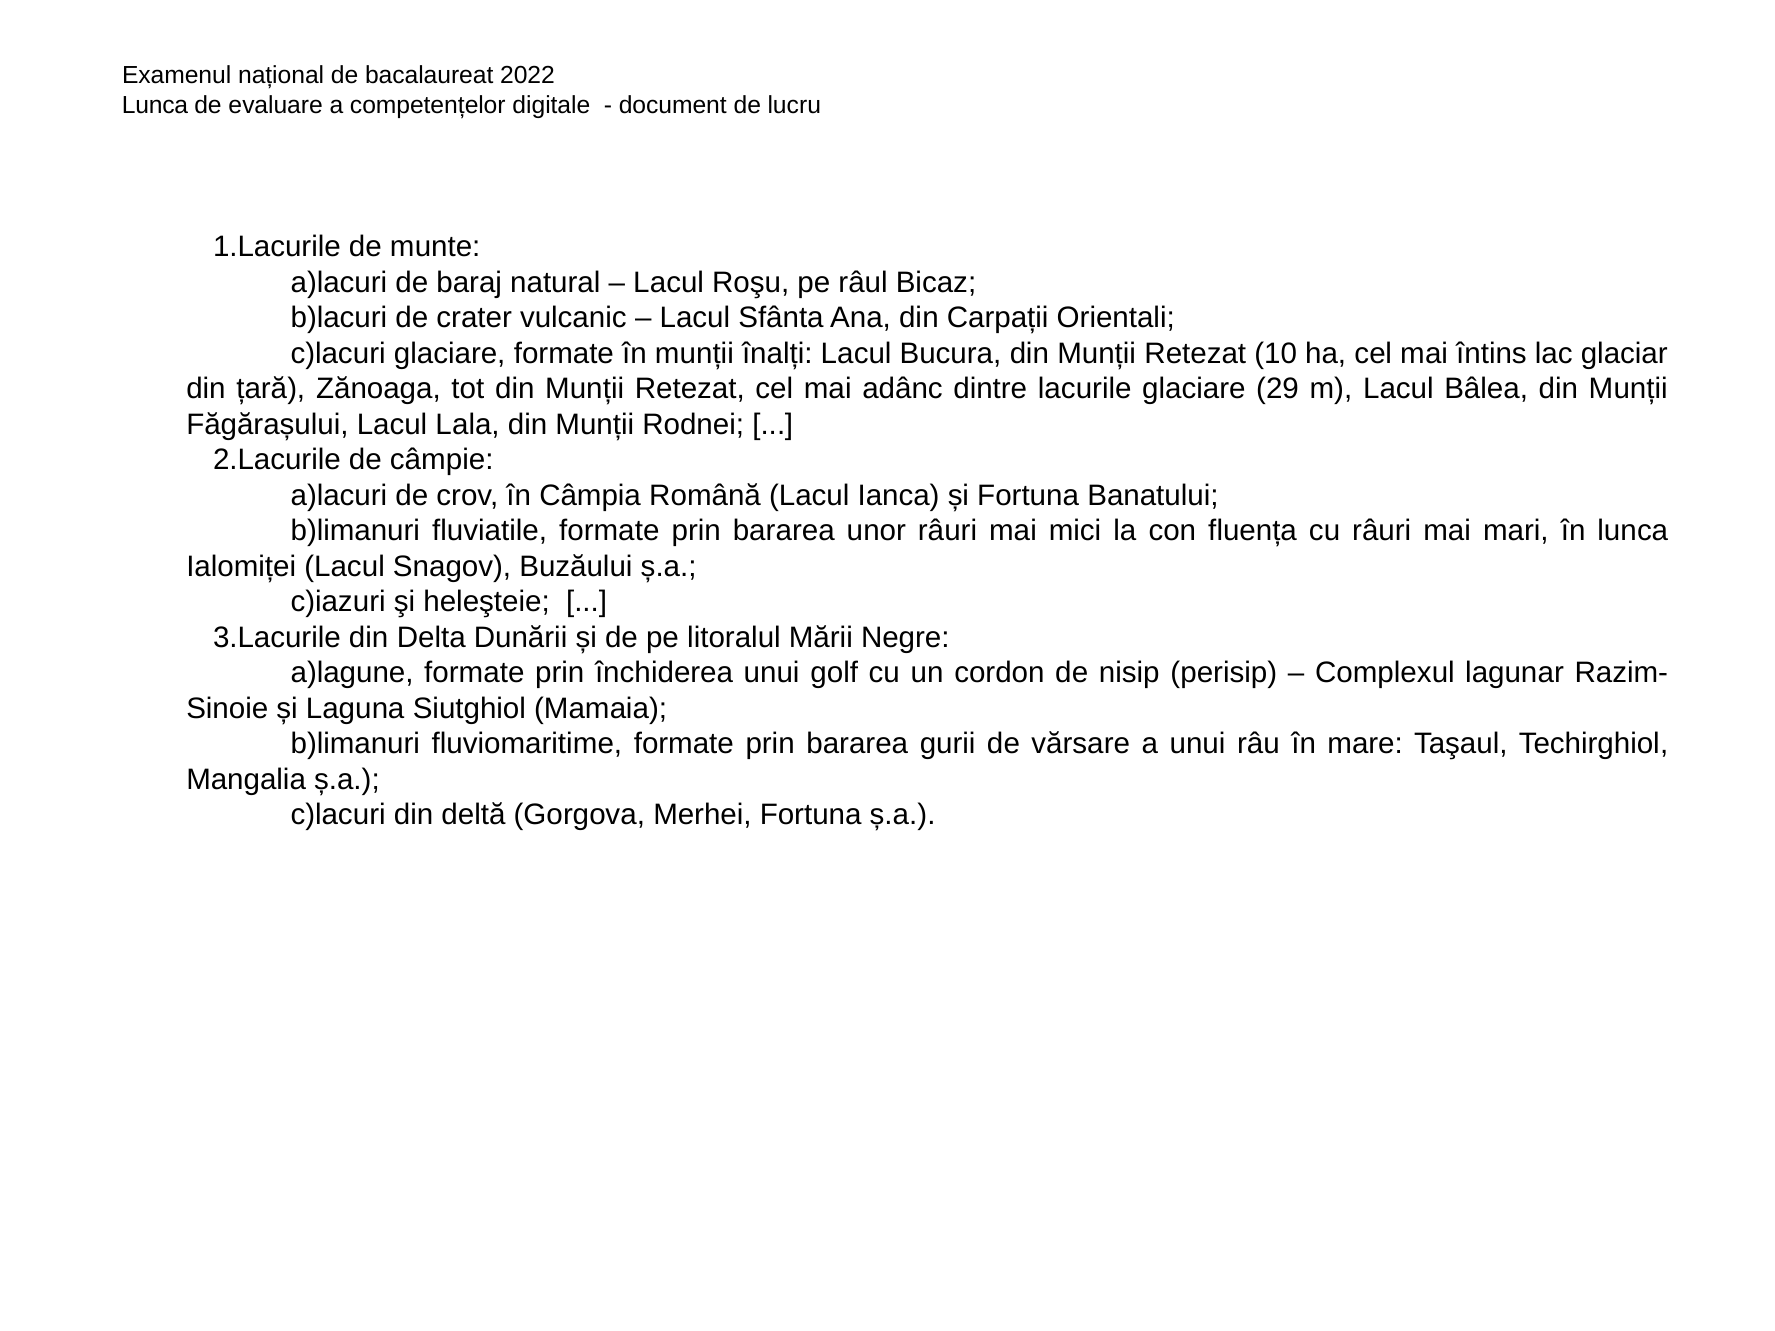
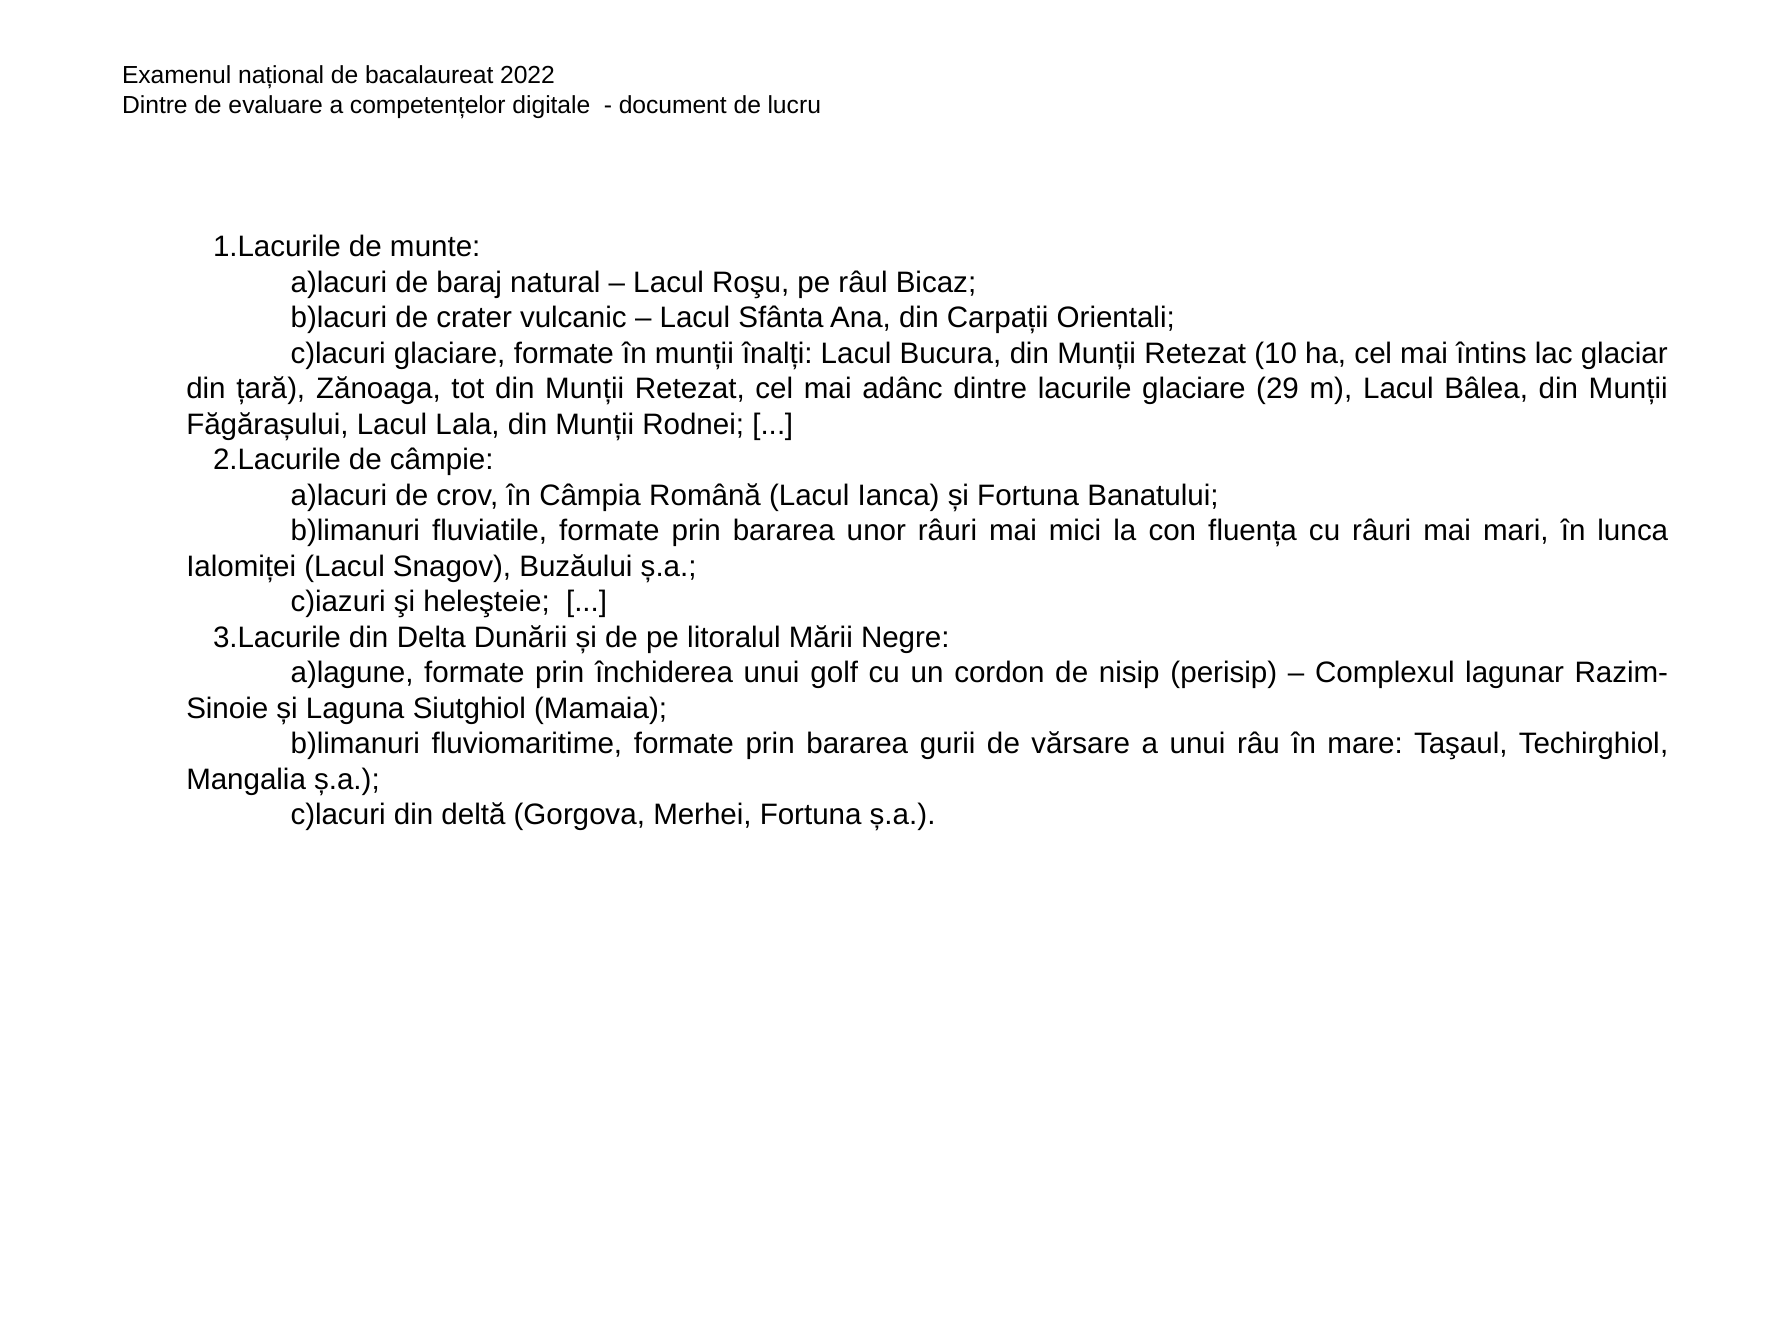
Lunca at (155, 105): Lunca -> Dintre
